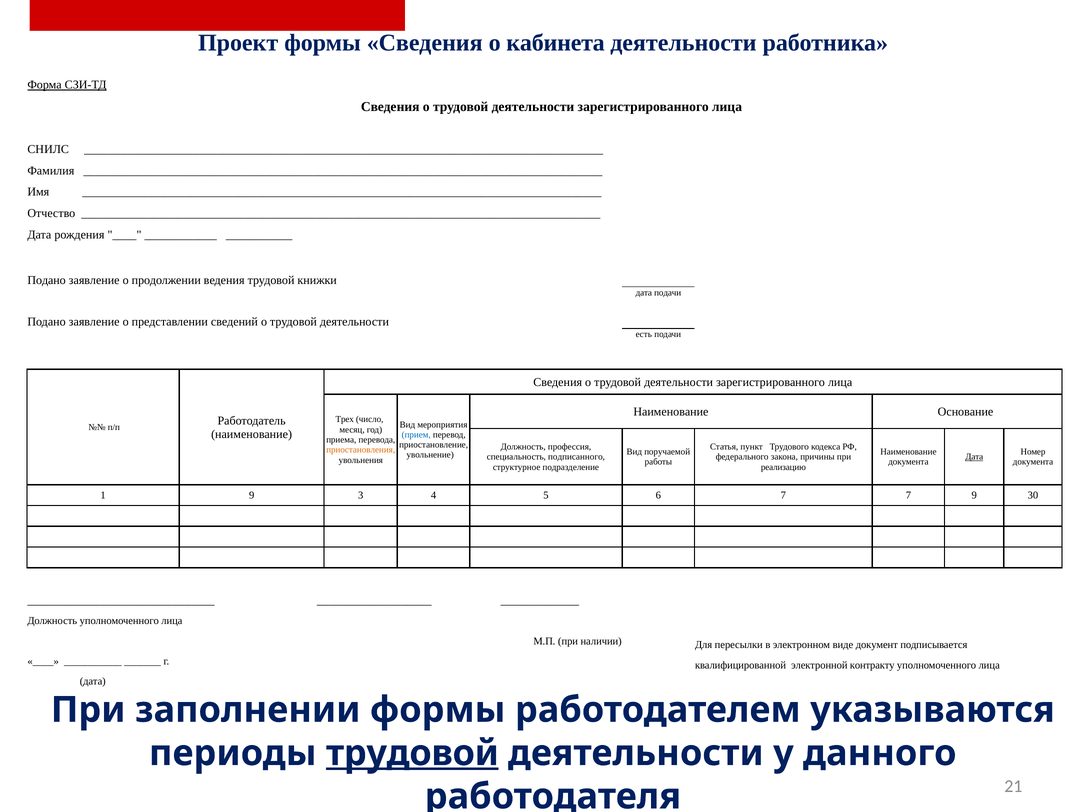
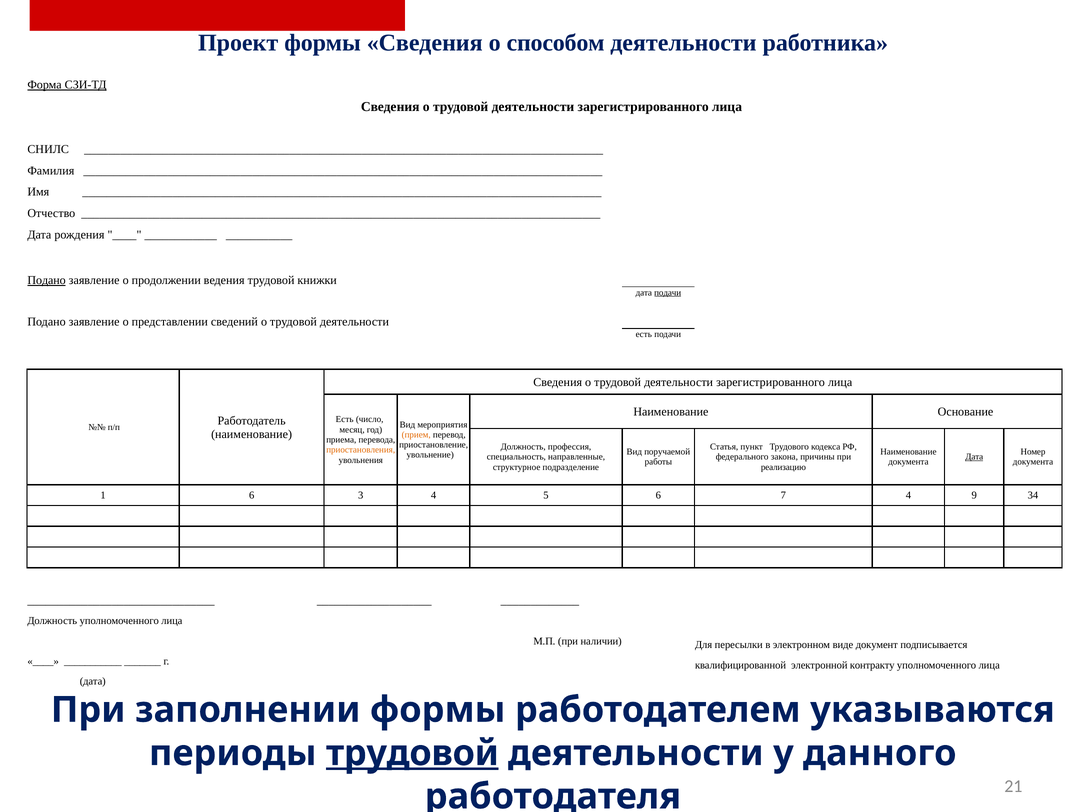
кабинета: кабинета -> способом
Подано at (47, 280) underline: none -> present
подачи at (668, 293) underline: none -> present
Трех at (345, 420): Трех -> Есть
прием colour: blue -> orange
подписанного: подписанного -> направленные
1 9: 9 -> 6
7 7: 7 -> 4
30: 30 -> 34
